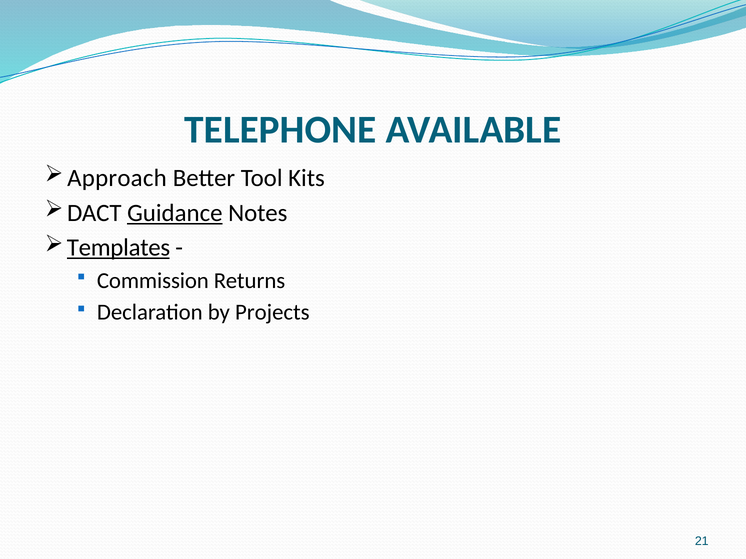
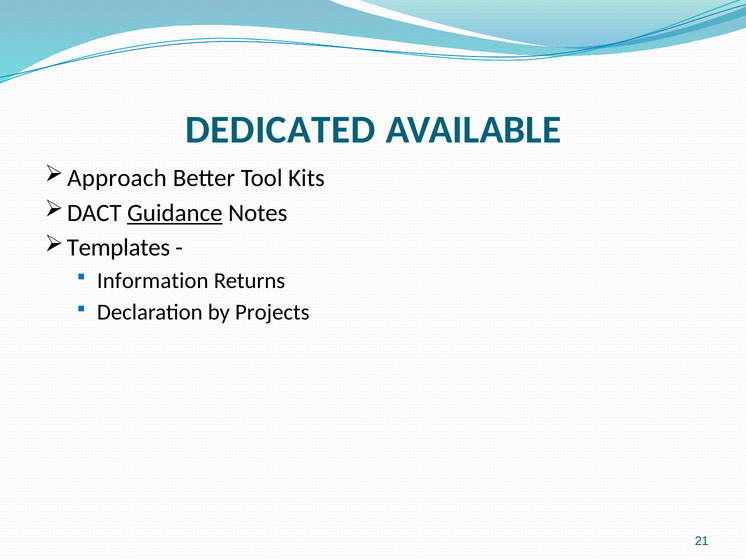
TELEPHONE: TELEPHONE -> DEDICATED
Templates underline: present -> none
Commission: Commission -> Information
